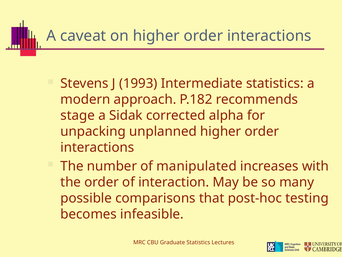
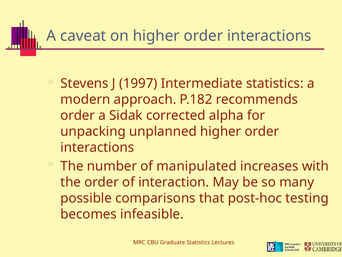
1993: 1993 -> 1997
stage at (78, 115): stage -> order
